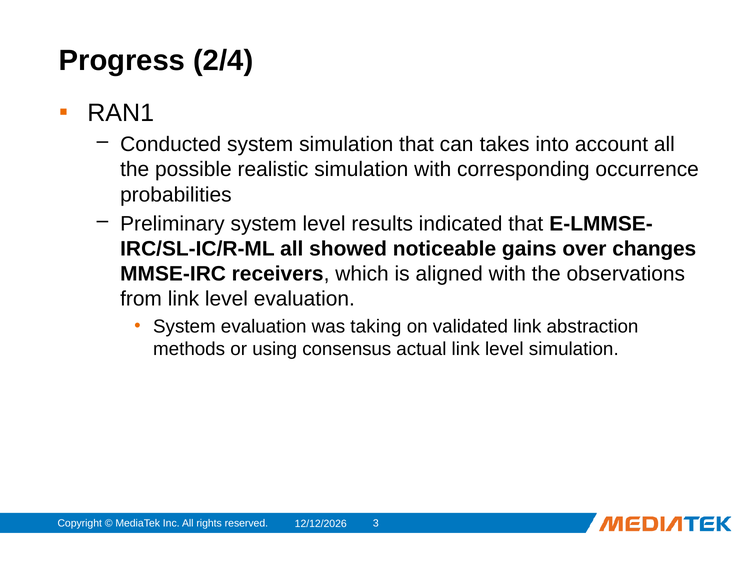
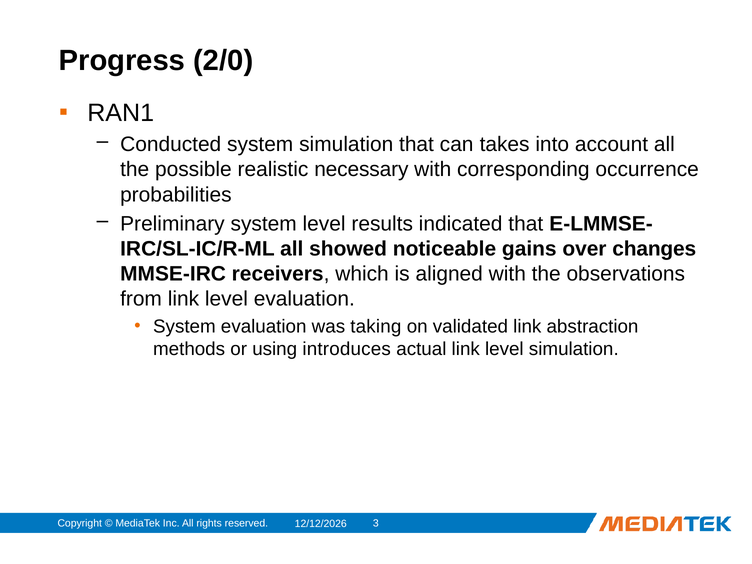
2/4: 2/4 -> 2/0
realistic simulation: simulation -> necessary
consensus: consensus -> introduces
